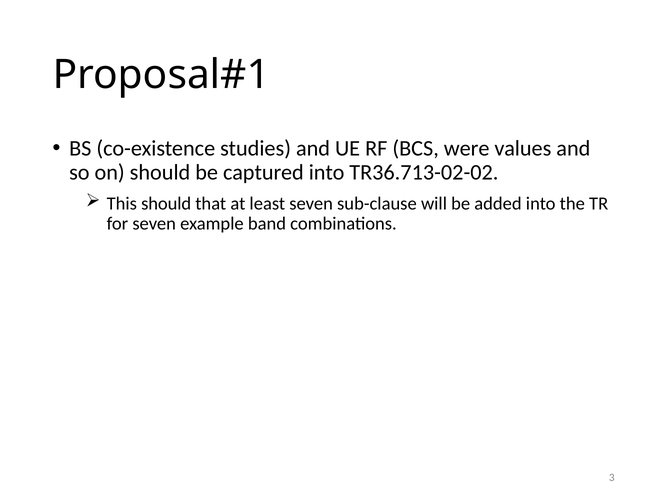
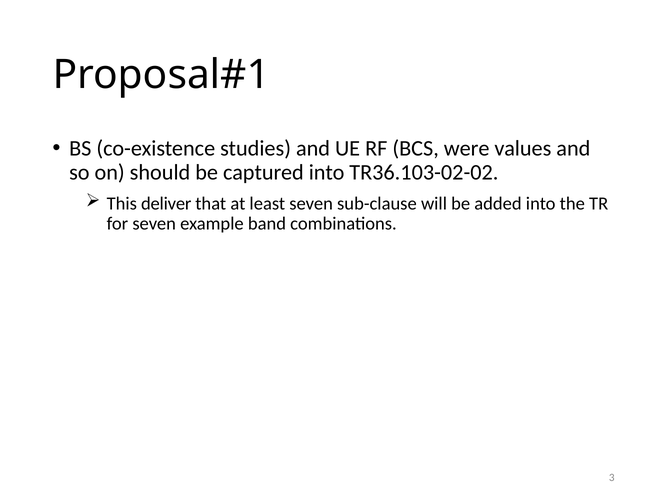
TR36.713-02-02: TR36.713-02-02 -> TR36.103-02-02
This should: should -> deliver
